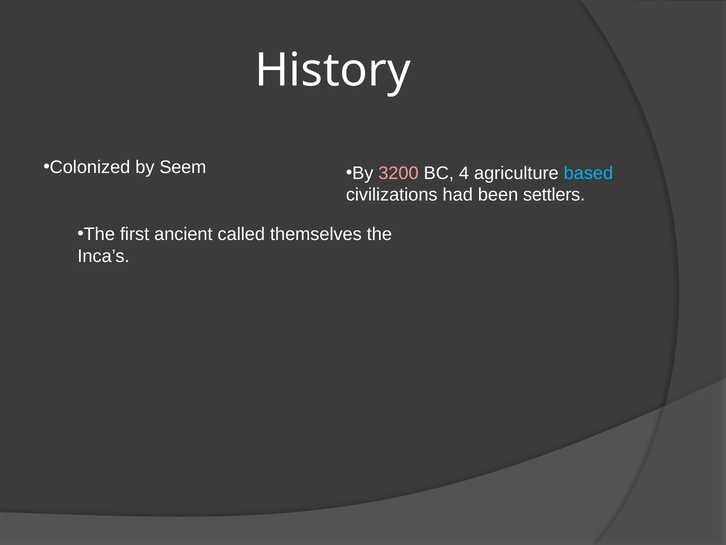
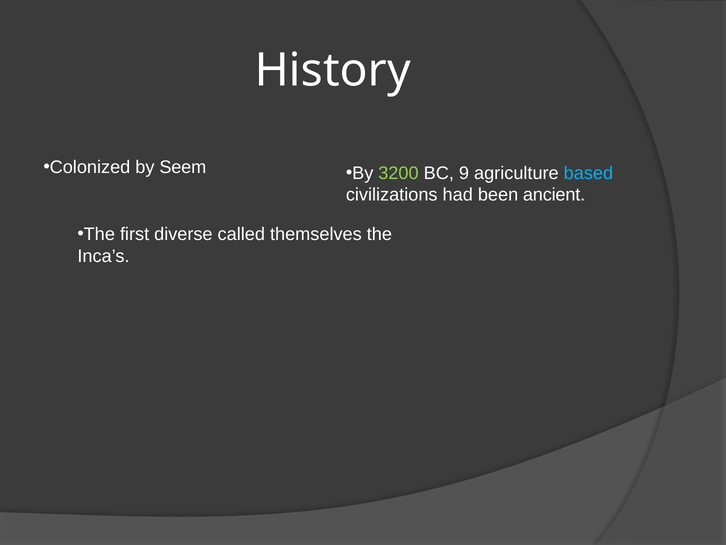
3200 colour: pink -> light green
4: 4 -> 9
settlers: settlers -> ancient
ancient: ancient -> diverse
